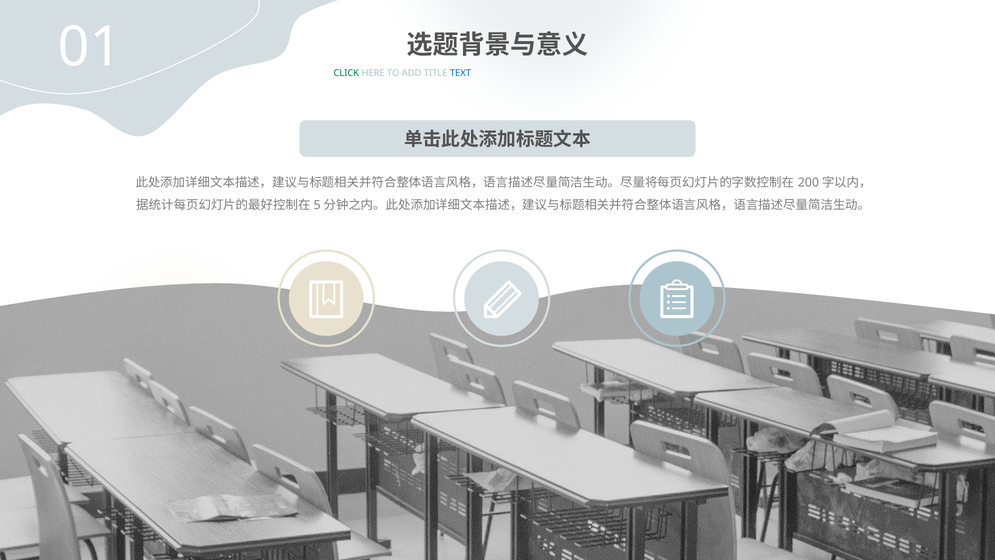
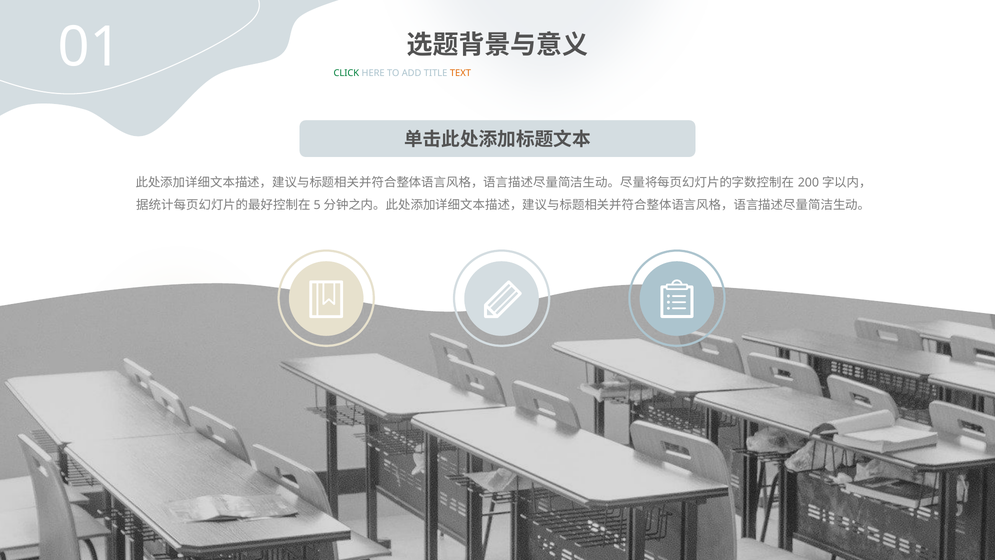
TEXT colour: blue -> orange
